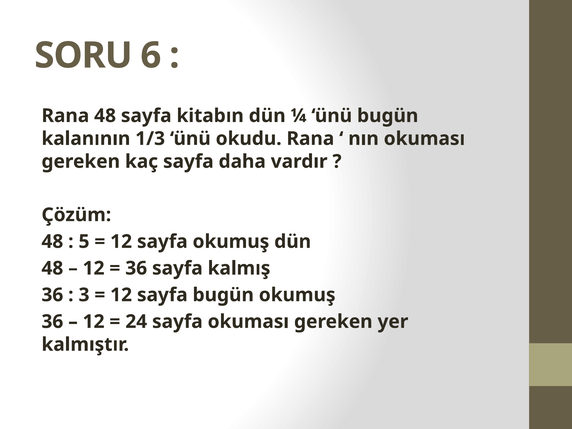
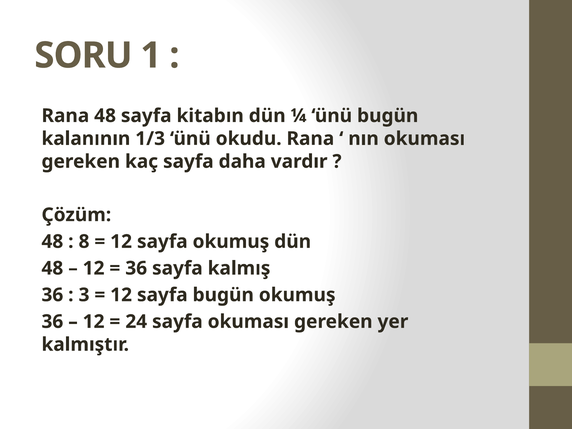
6: 6 -> 1
5: 5 -> 8
